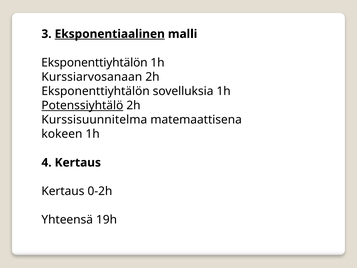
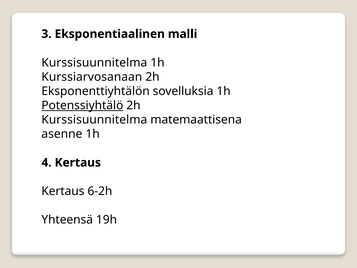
Eksponentiaalinen underline: present -> none
Eksponenttiyhtälön at (94, 63): Eksponenttiyhtälön -> Kurssisuunnitelma
kokeen: kokeen -> asenne
0-2h: 0-2h -> 6-2h
